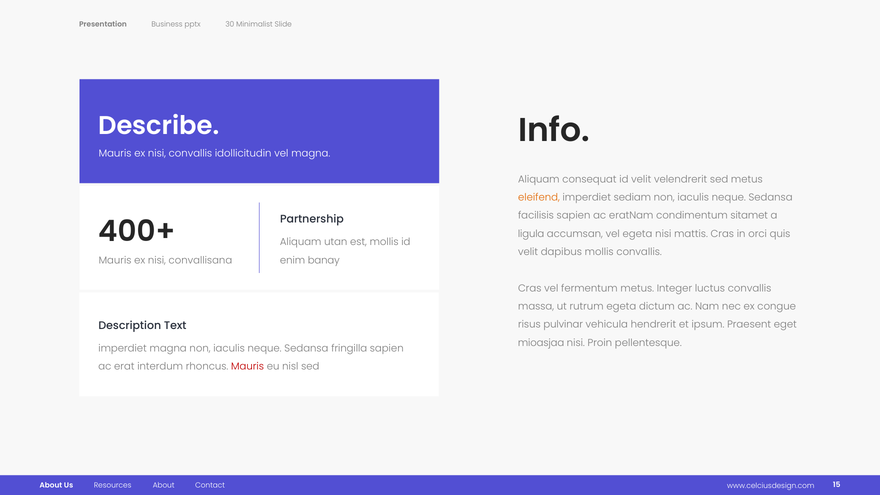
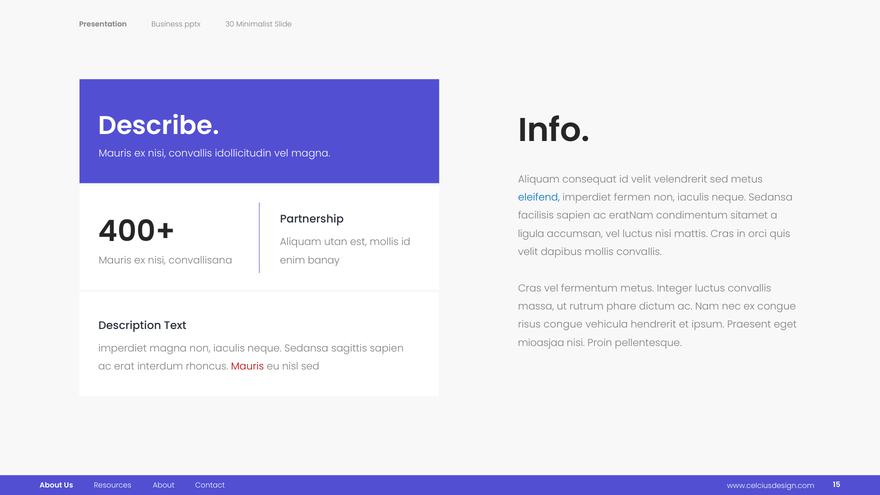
eleifend colour: orange -> blue
sediam: sediam -> fermen
vel egeta: egeta -> luctus
rutrum egeta: egeta -> phare
risus pulvinar: pulvinar -> congue
fringilla: fringilla -> sagittis
